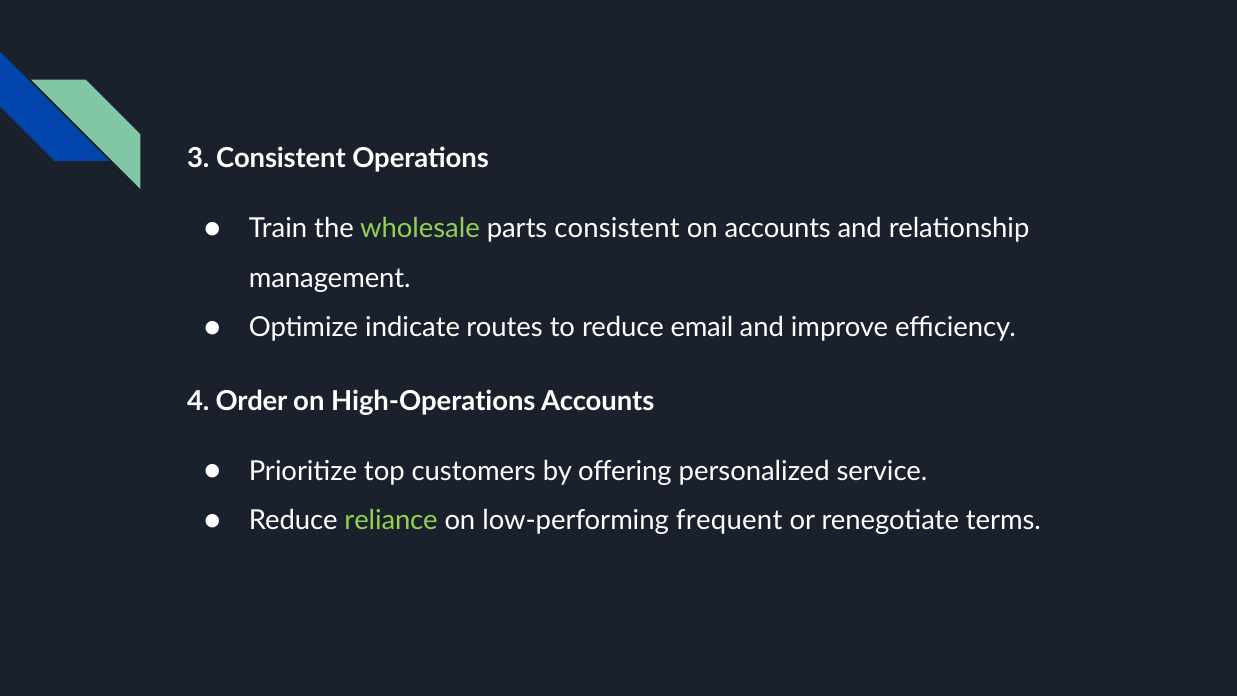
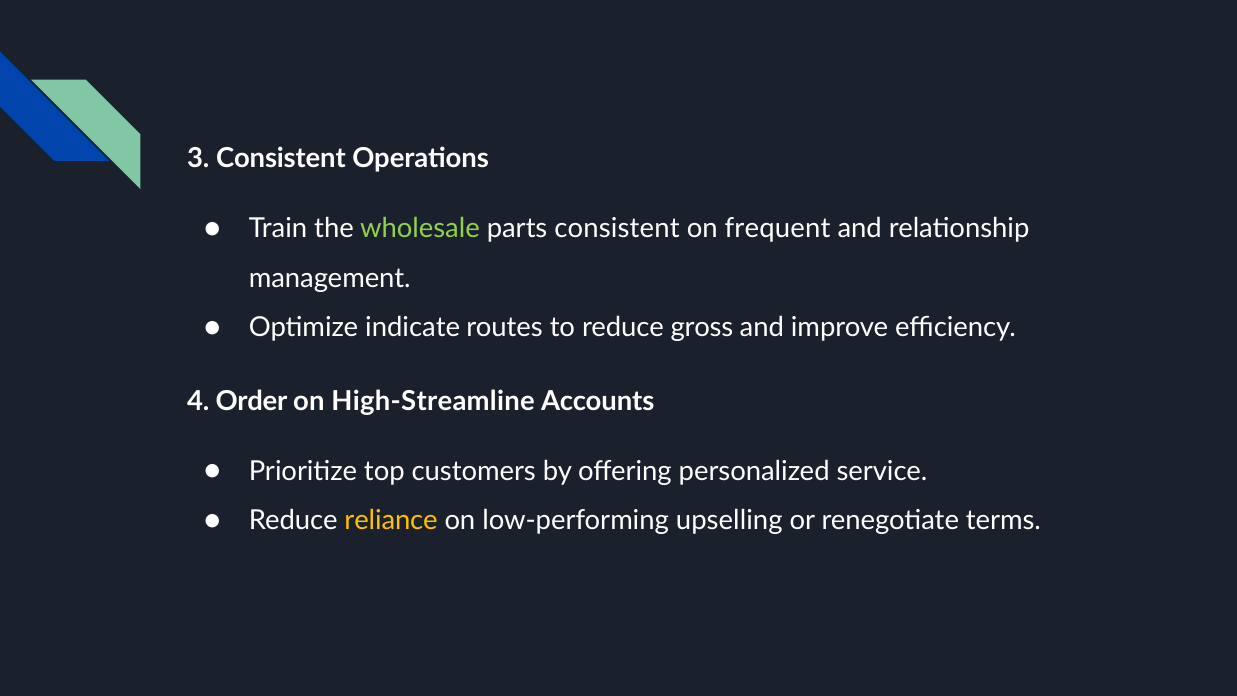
on accounts: accounts -> frequent
email: email -> gross
High-Operations: High-Operations -> High-Streamline
reliance colour: light green -> yellow
frequent: frequent -> upselling
